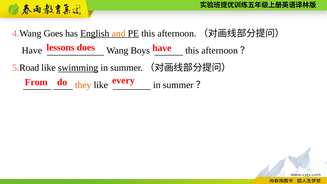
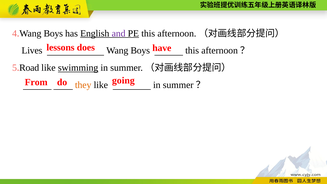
Goes at (53, 33): Goes -> Boys
and colour: orange -> purple
Have at (32, 51): Have -> Lives
every: every -> going
